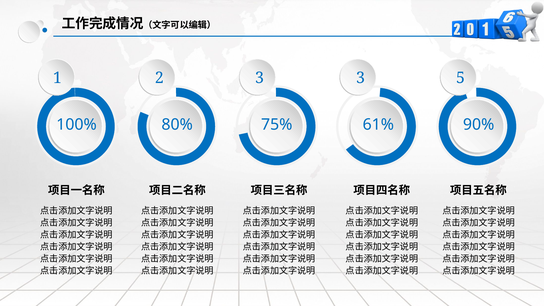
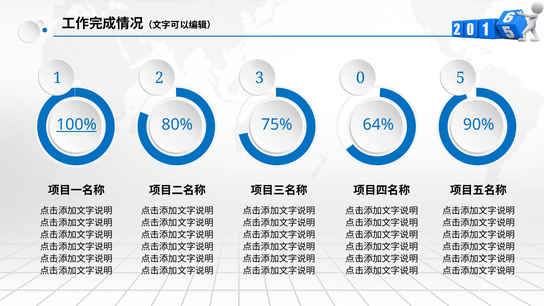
3 3: 3 -> 0
100% underline: none -> present
61%: 61% -> 64%
